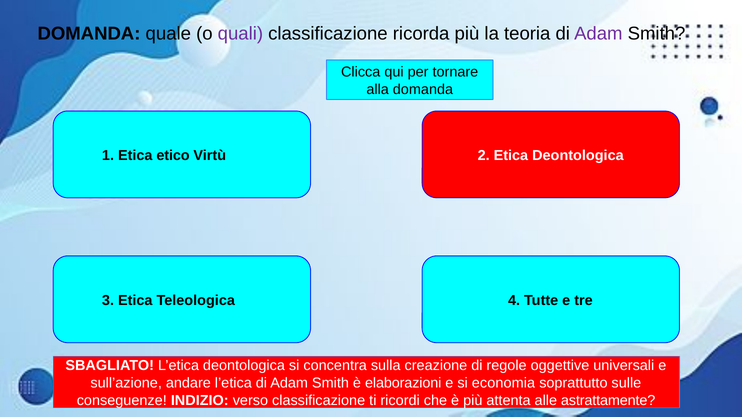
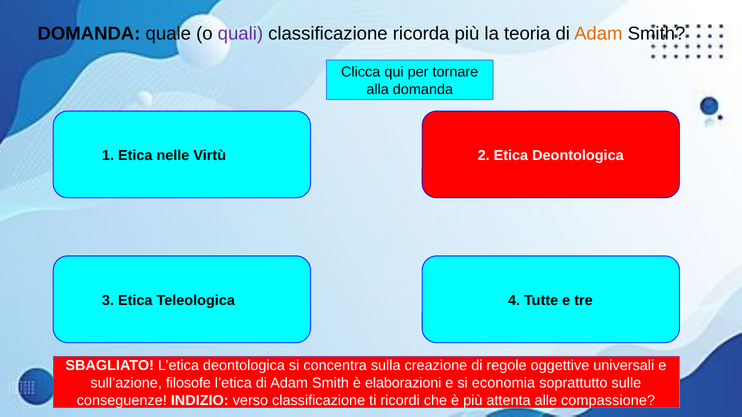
Adam at (598, 33) colour: purple -> orange
etico: etico -> nelle
andare: andare -> filosofe
astrattamente: astrattamente -> compassione
